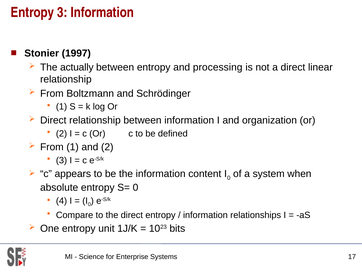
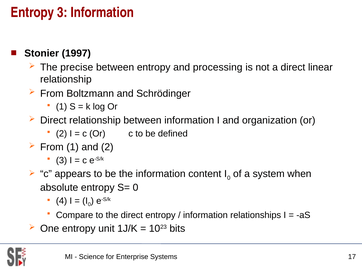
actually: actually -> precise
